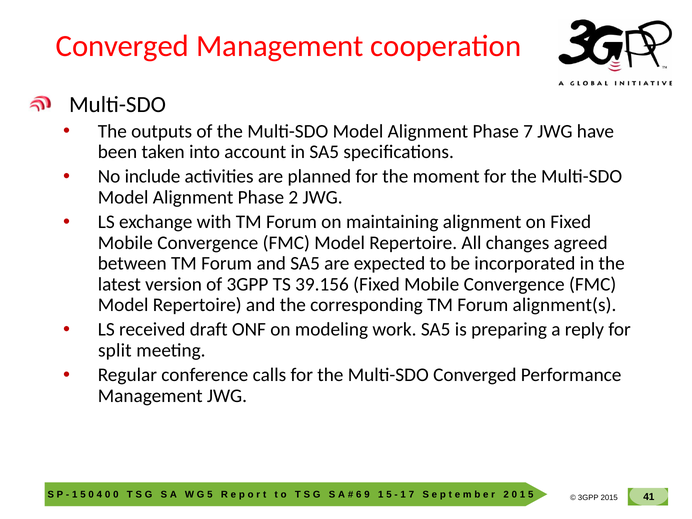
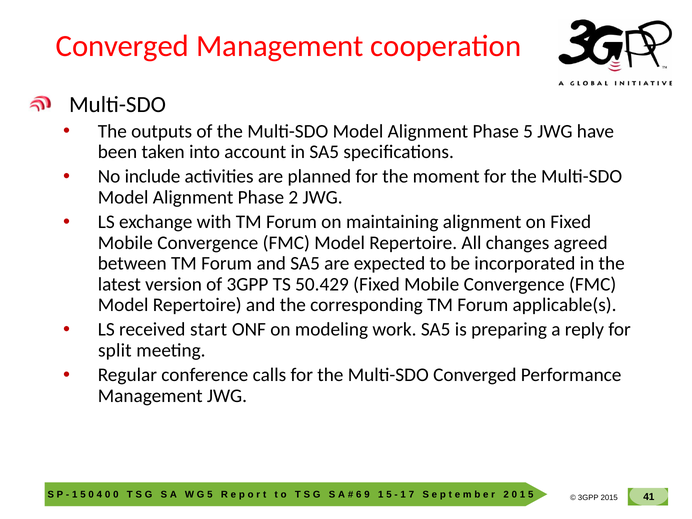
Phase 7: 7 -> 5
39.156: 39.156 -> 50.429
alignment(s: alignment(s -> applicable(s
draft: draft -> start
